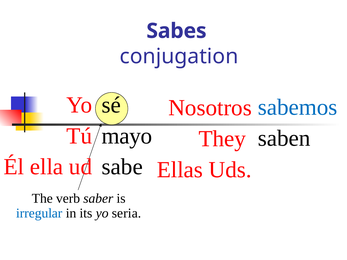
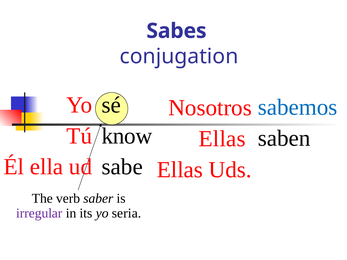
mayo: mayo -> know
They at (222, 139): They -> Ellas
irregular colour: blue -> purple
